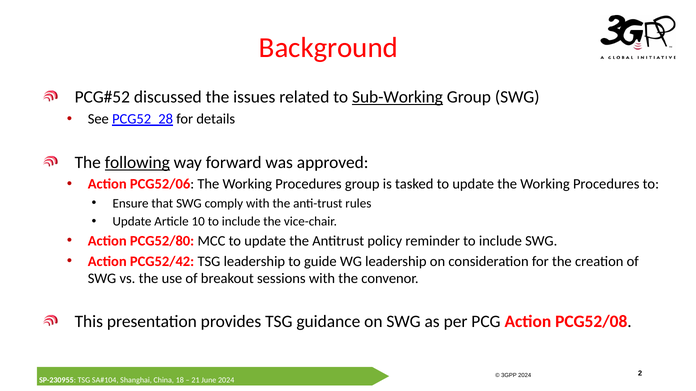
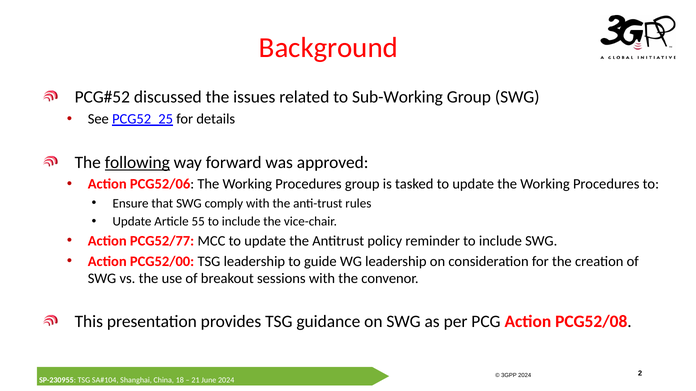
Sub-Working underline: present -> none
PCG52_28: PCG52_28 -> PCG52_25
10: 10 -> 55
PCG52/80: PCG52/80 -> PCG52/77
PCG52/42: PCG52/42 -> PCG52/00
